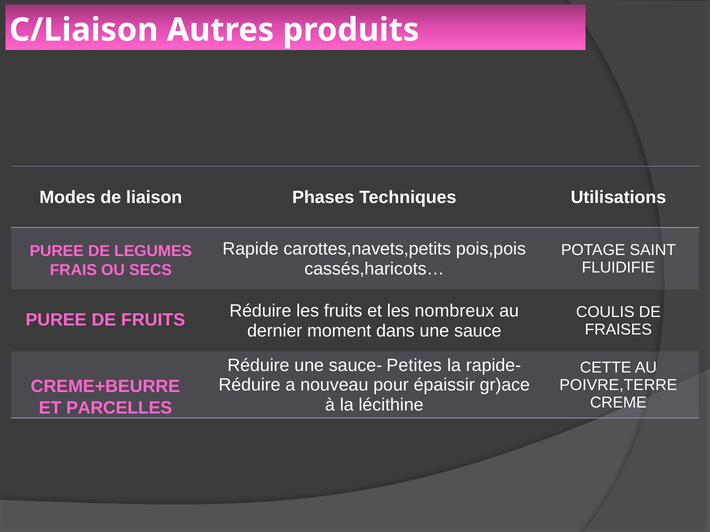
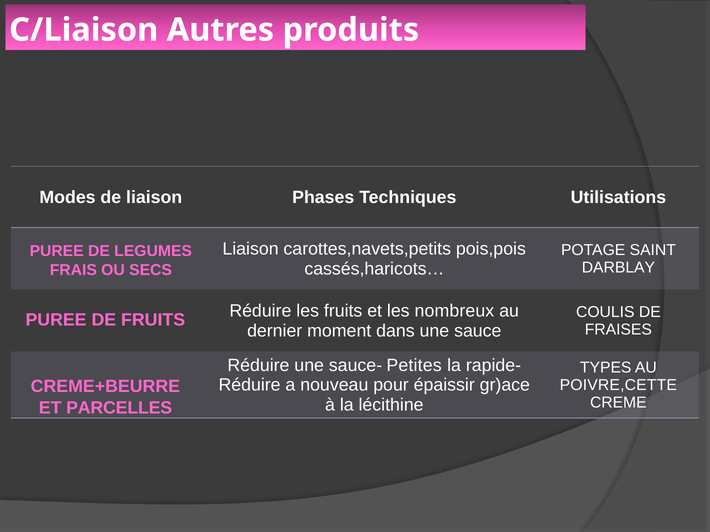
Rapide at (251, 249): Rapide -> Liaison
FLUIDIFIE: FLUIDIFIE -> DARBLAY
CETTE: CETTE -> TYPES
POIVRE,TERRE: POIVRE,TERRE -> POIVRE,CETTE
